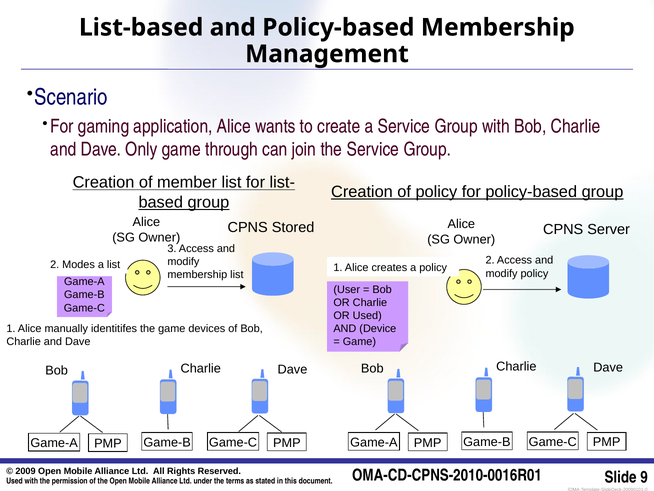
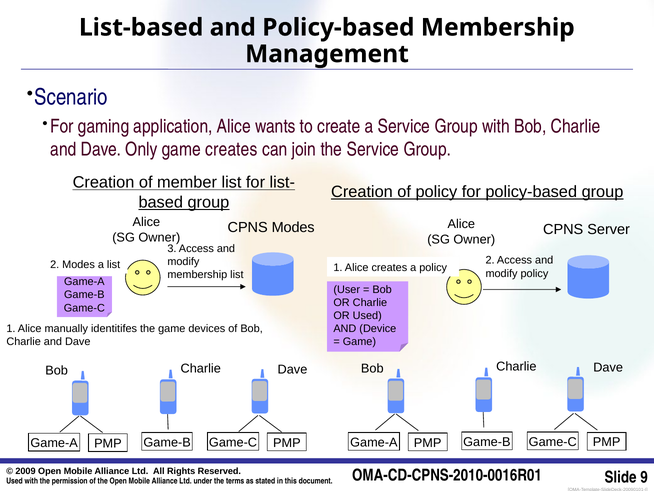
game through: through -> creates
CPNS Stored: Stored -> Modes
